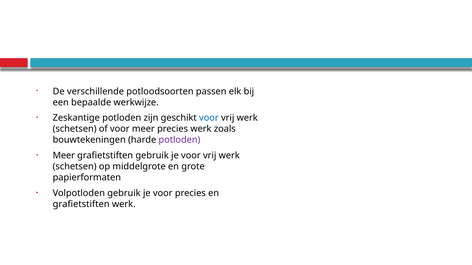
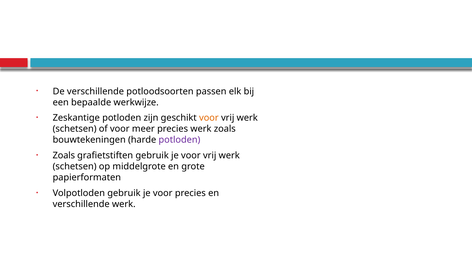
voor at (209, 118) colour: blue -> orange
Meer at (64, 156): Meer -> Zoals
grafietstiften at (81, 205): grafietstiften -> verschillende
